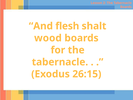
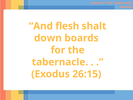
wood: wood -> down
